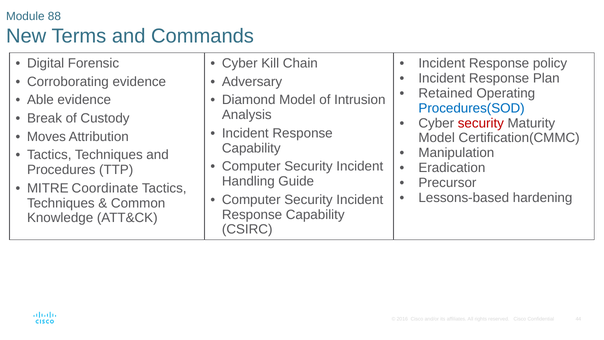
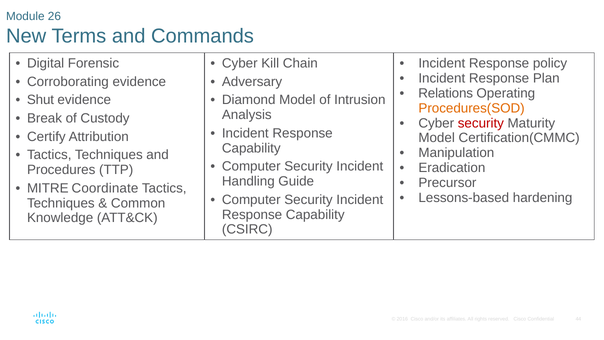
88: 88 -> 26
Retained: Retained -> Relations
Able: Able -> Shut
Procedures(SOD colour: blue -> orange
Moves: Moves -> Certify
